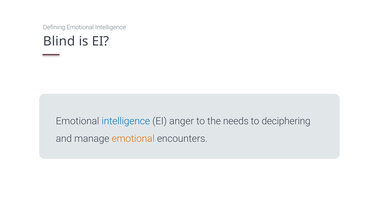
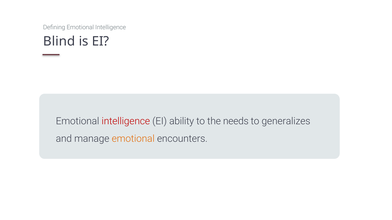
intelligence at (126, 121) colour: blue -> red
anger: anger -> ability
deciphering: deciphering -> generalizes
